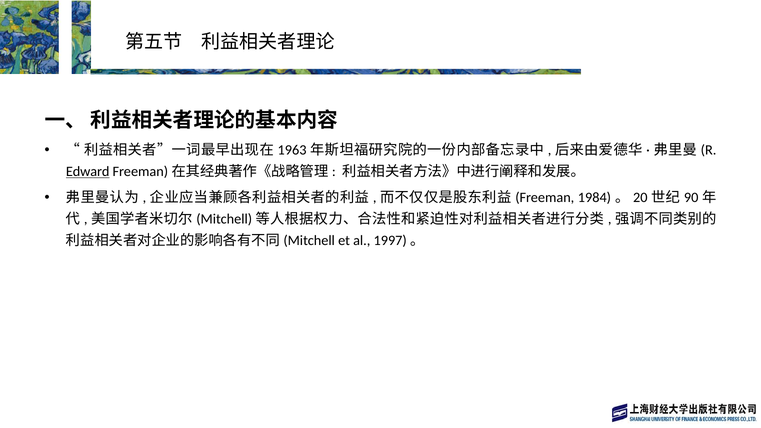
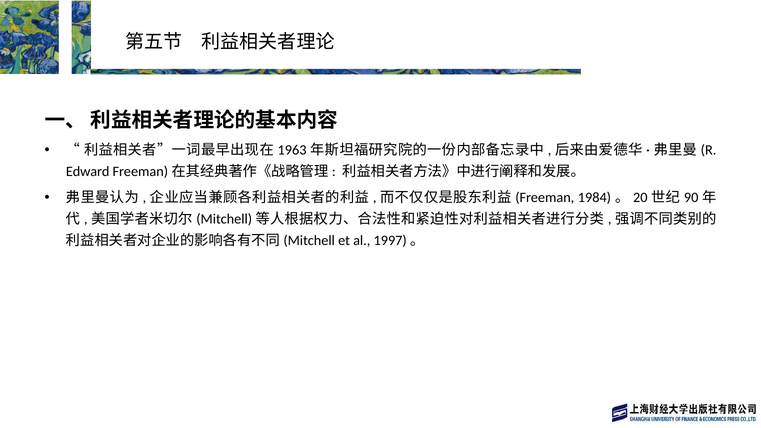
Edward underline: present -> none
